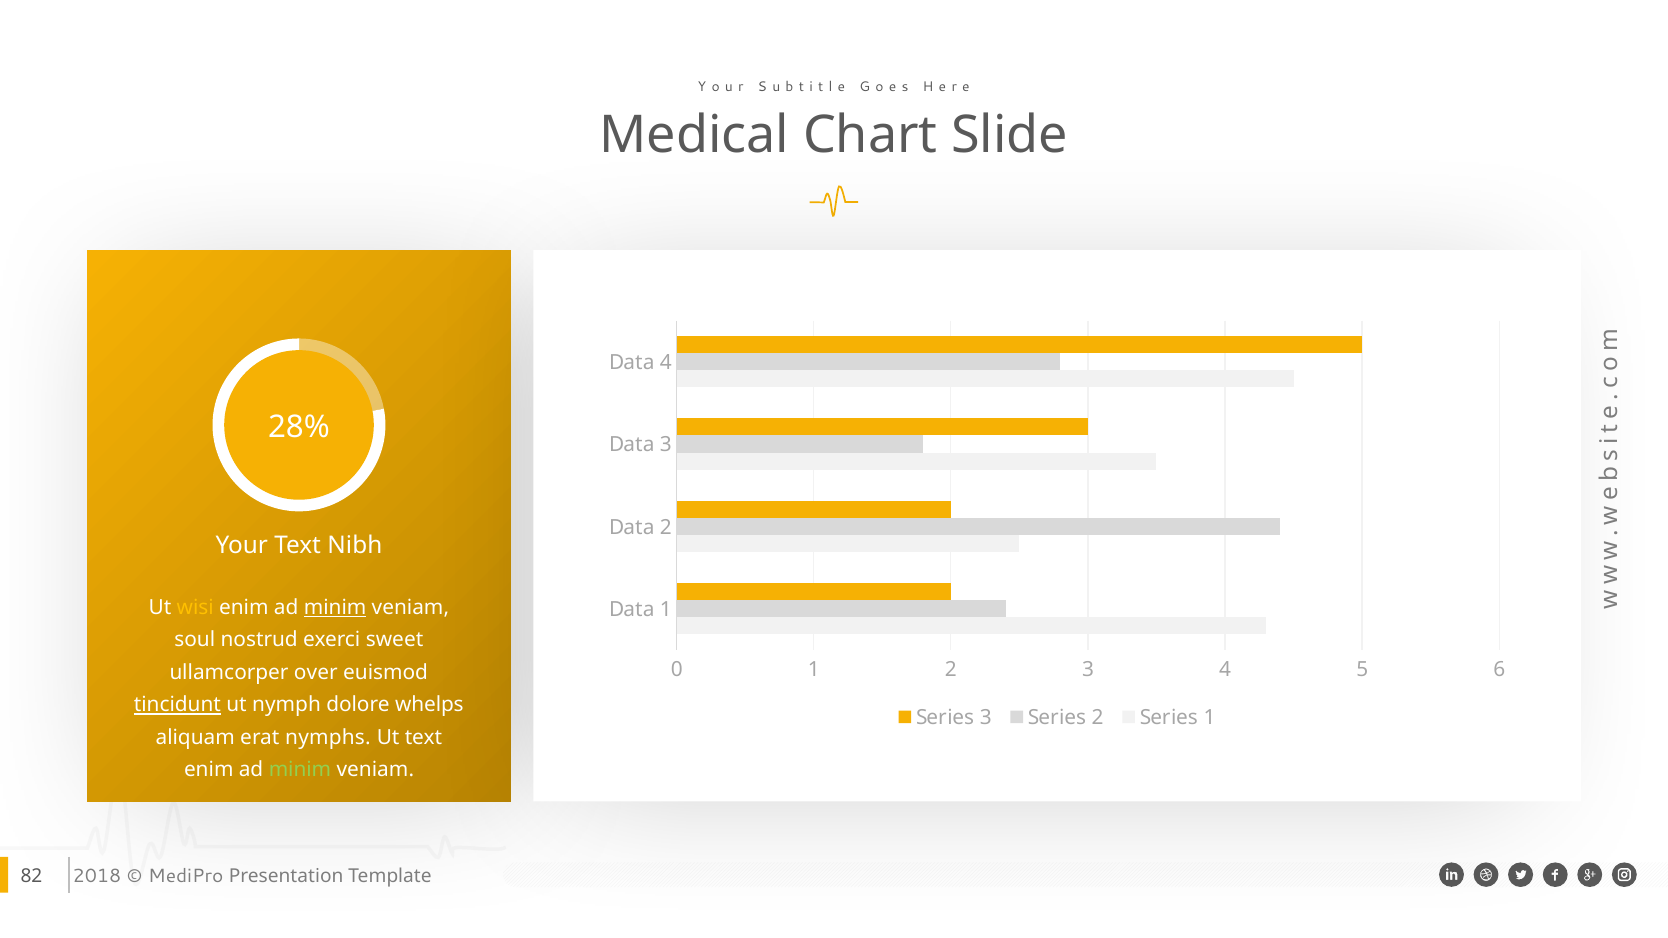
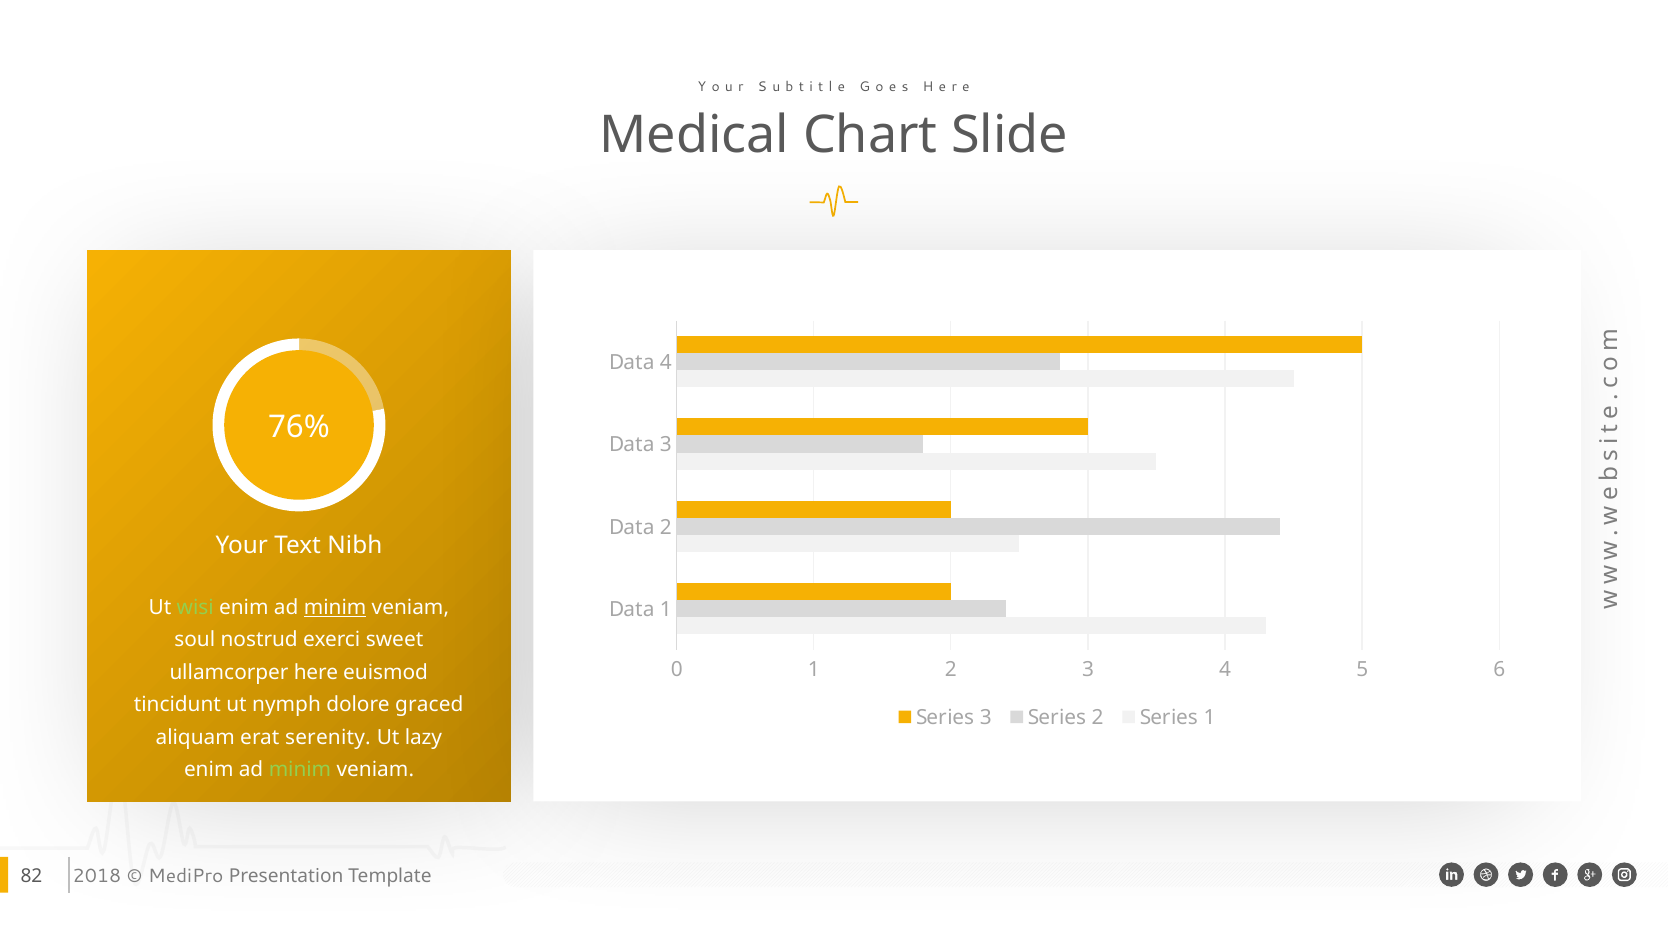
28%: 28% -> 76%
wisi colour: yellow -> light green
over: over -> here
tincidunt underline: present -> none
whelps: whelps -> graced
nymphs: nymphs -> serenity
Ut text: text -> lazy
